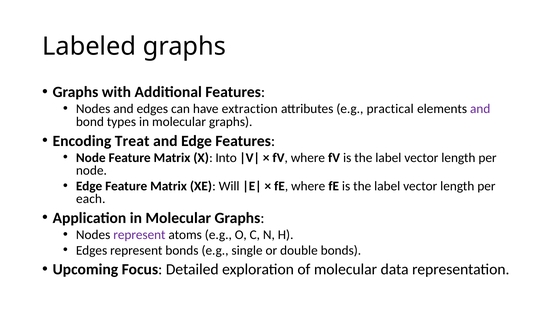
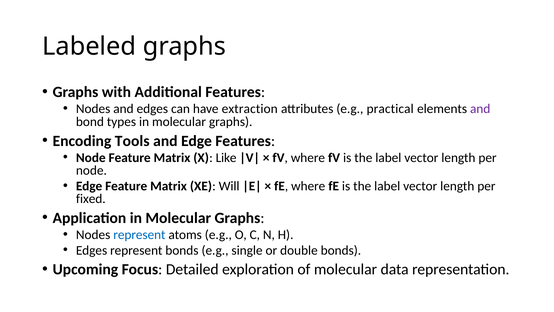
Treat: Treat -> Tools
Into: Into -> Like
each: each -> fixed
represent at (139, 235) colour: purple -> blue
